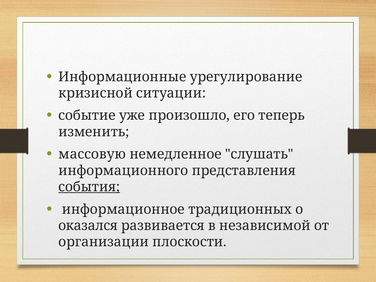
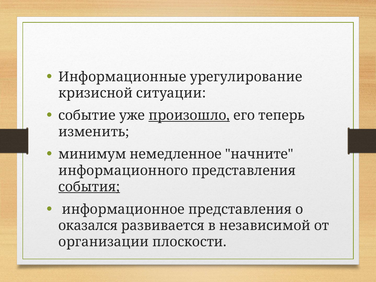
произошло underline: none -> present
массовую: массовую -> минимум
слушать: слушать -> начните
информационное традиционных: традиционных -> представления
